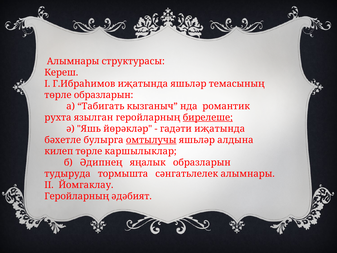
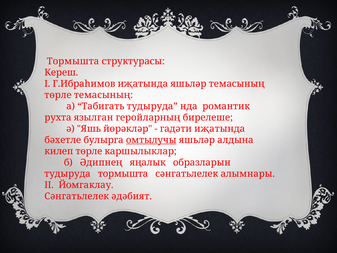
Алымнары at (73, 61): Алымнары -> Тормышта
төрле образларын: образларын -> темасының
Табигать кызганыч: кызганыч -> тудыруда
бирелеше underline: present -> none
Геройларның at (77, 196): Геройларның -> Сәнгатьлелек
